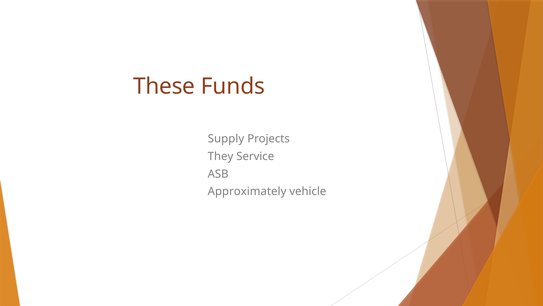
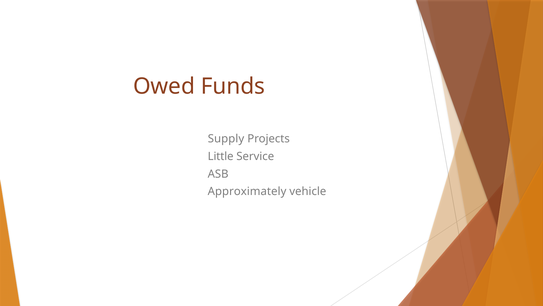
These: These -> Owed
They: They -> Little
